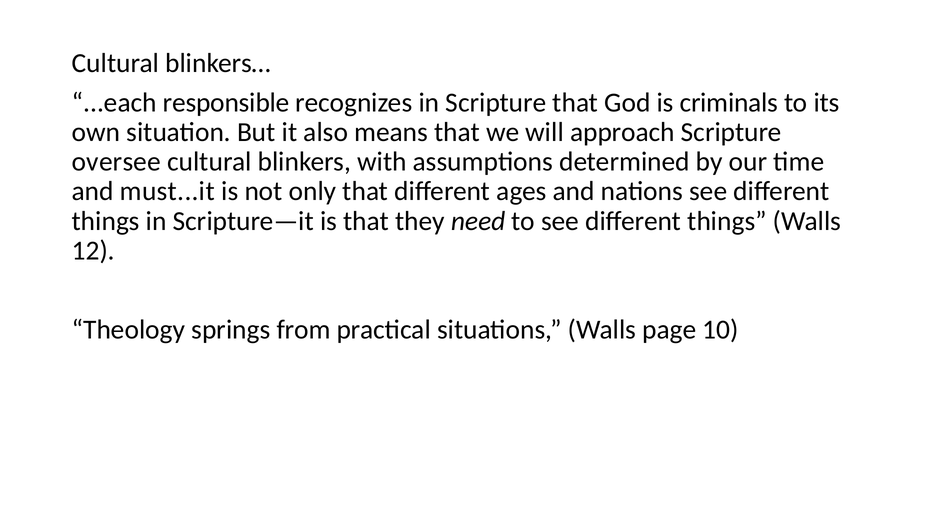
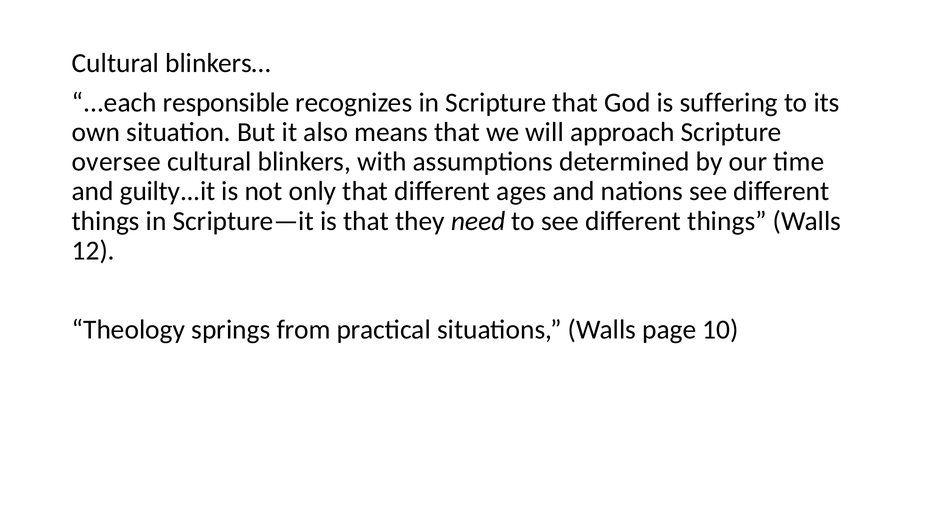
criminals: criminals -> suffering
must...it: must...it -> guilty...it
